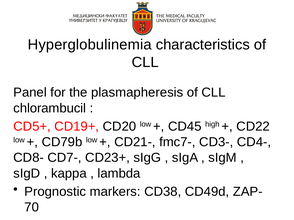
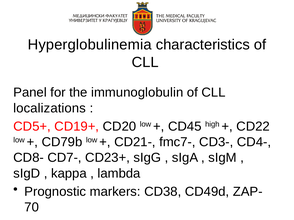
plasmapheresis: plasmapheresis -> immunoglobulin
chlorambucil: chlorambucil -> localizations
